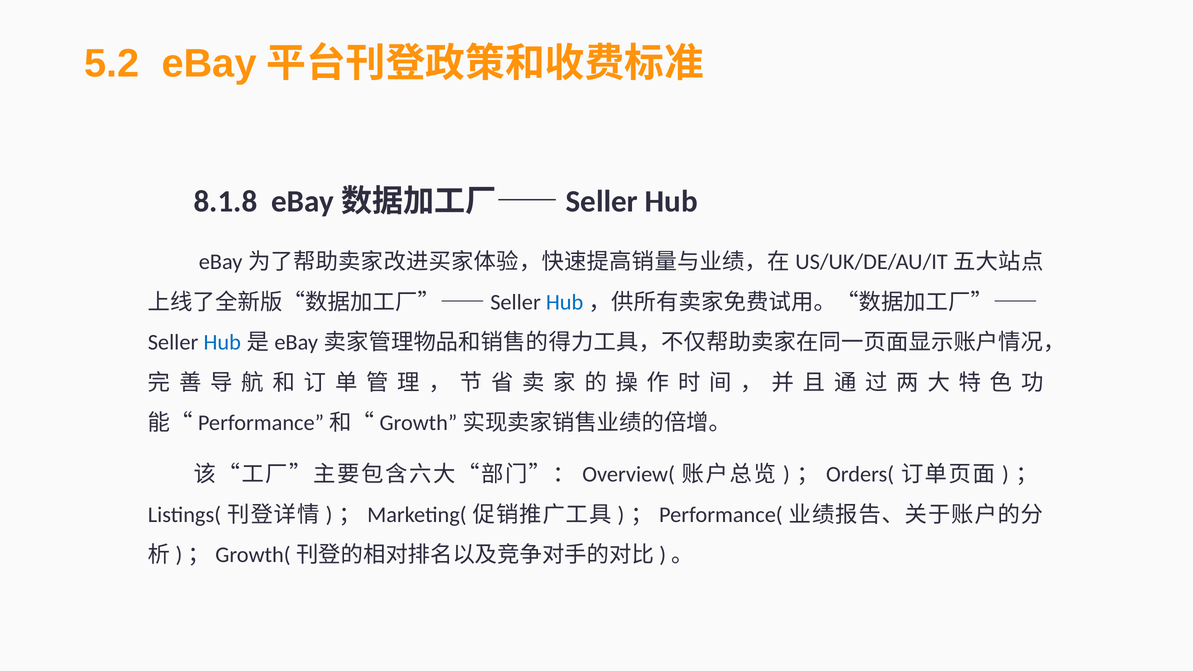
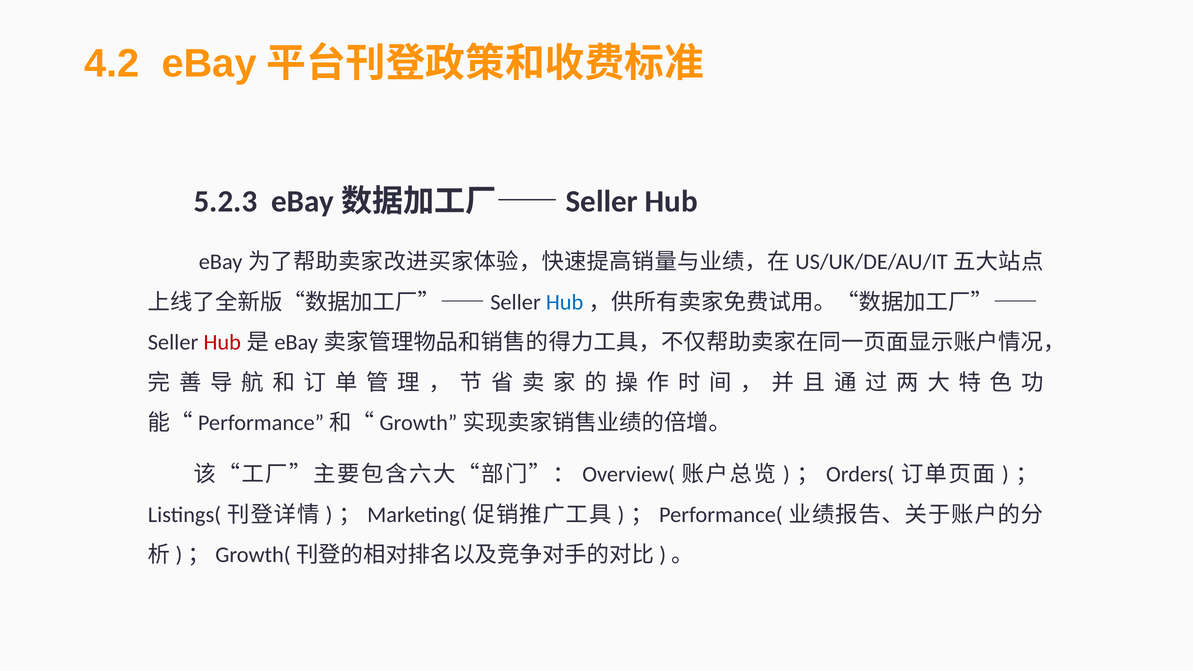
5.2: 5.2 -> 4.2
8.1.8: 8.1.8 -> 5.2.3
Hub at (222, 343) colour: blue -> red
